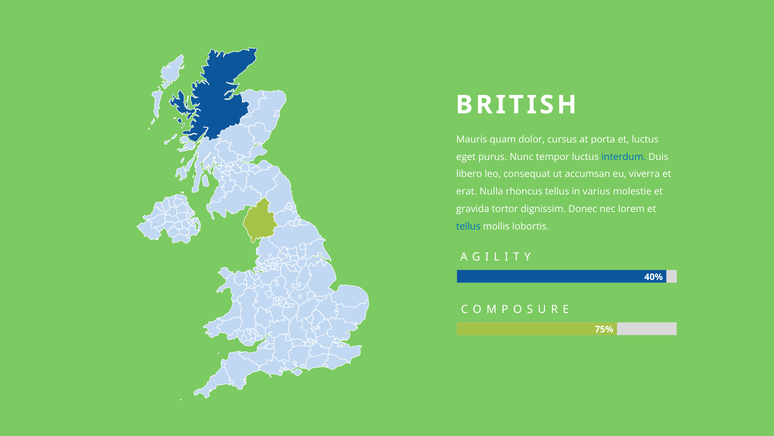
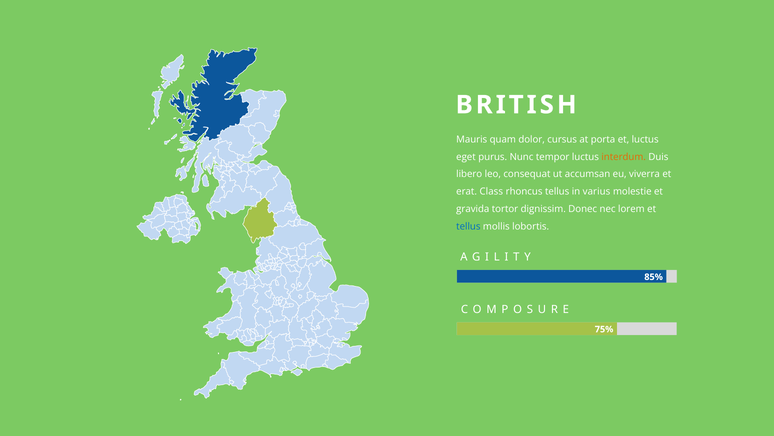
interdum colour: blue -> orange
Nulla: Nulla -> Class
40%: 40% -> 85%
